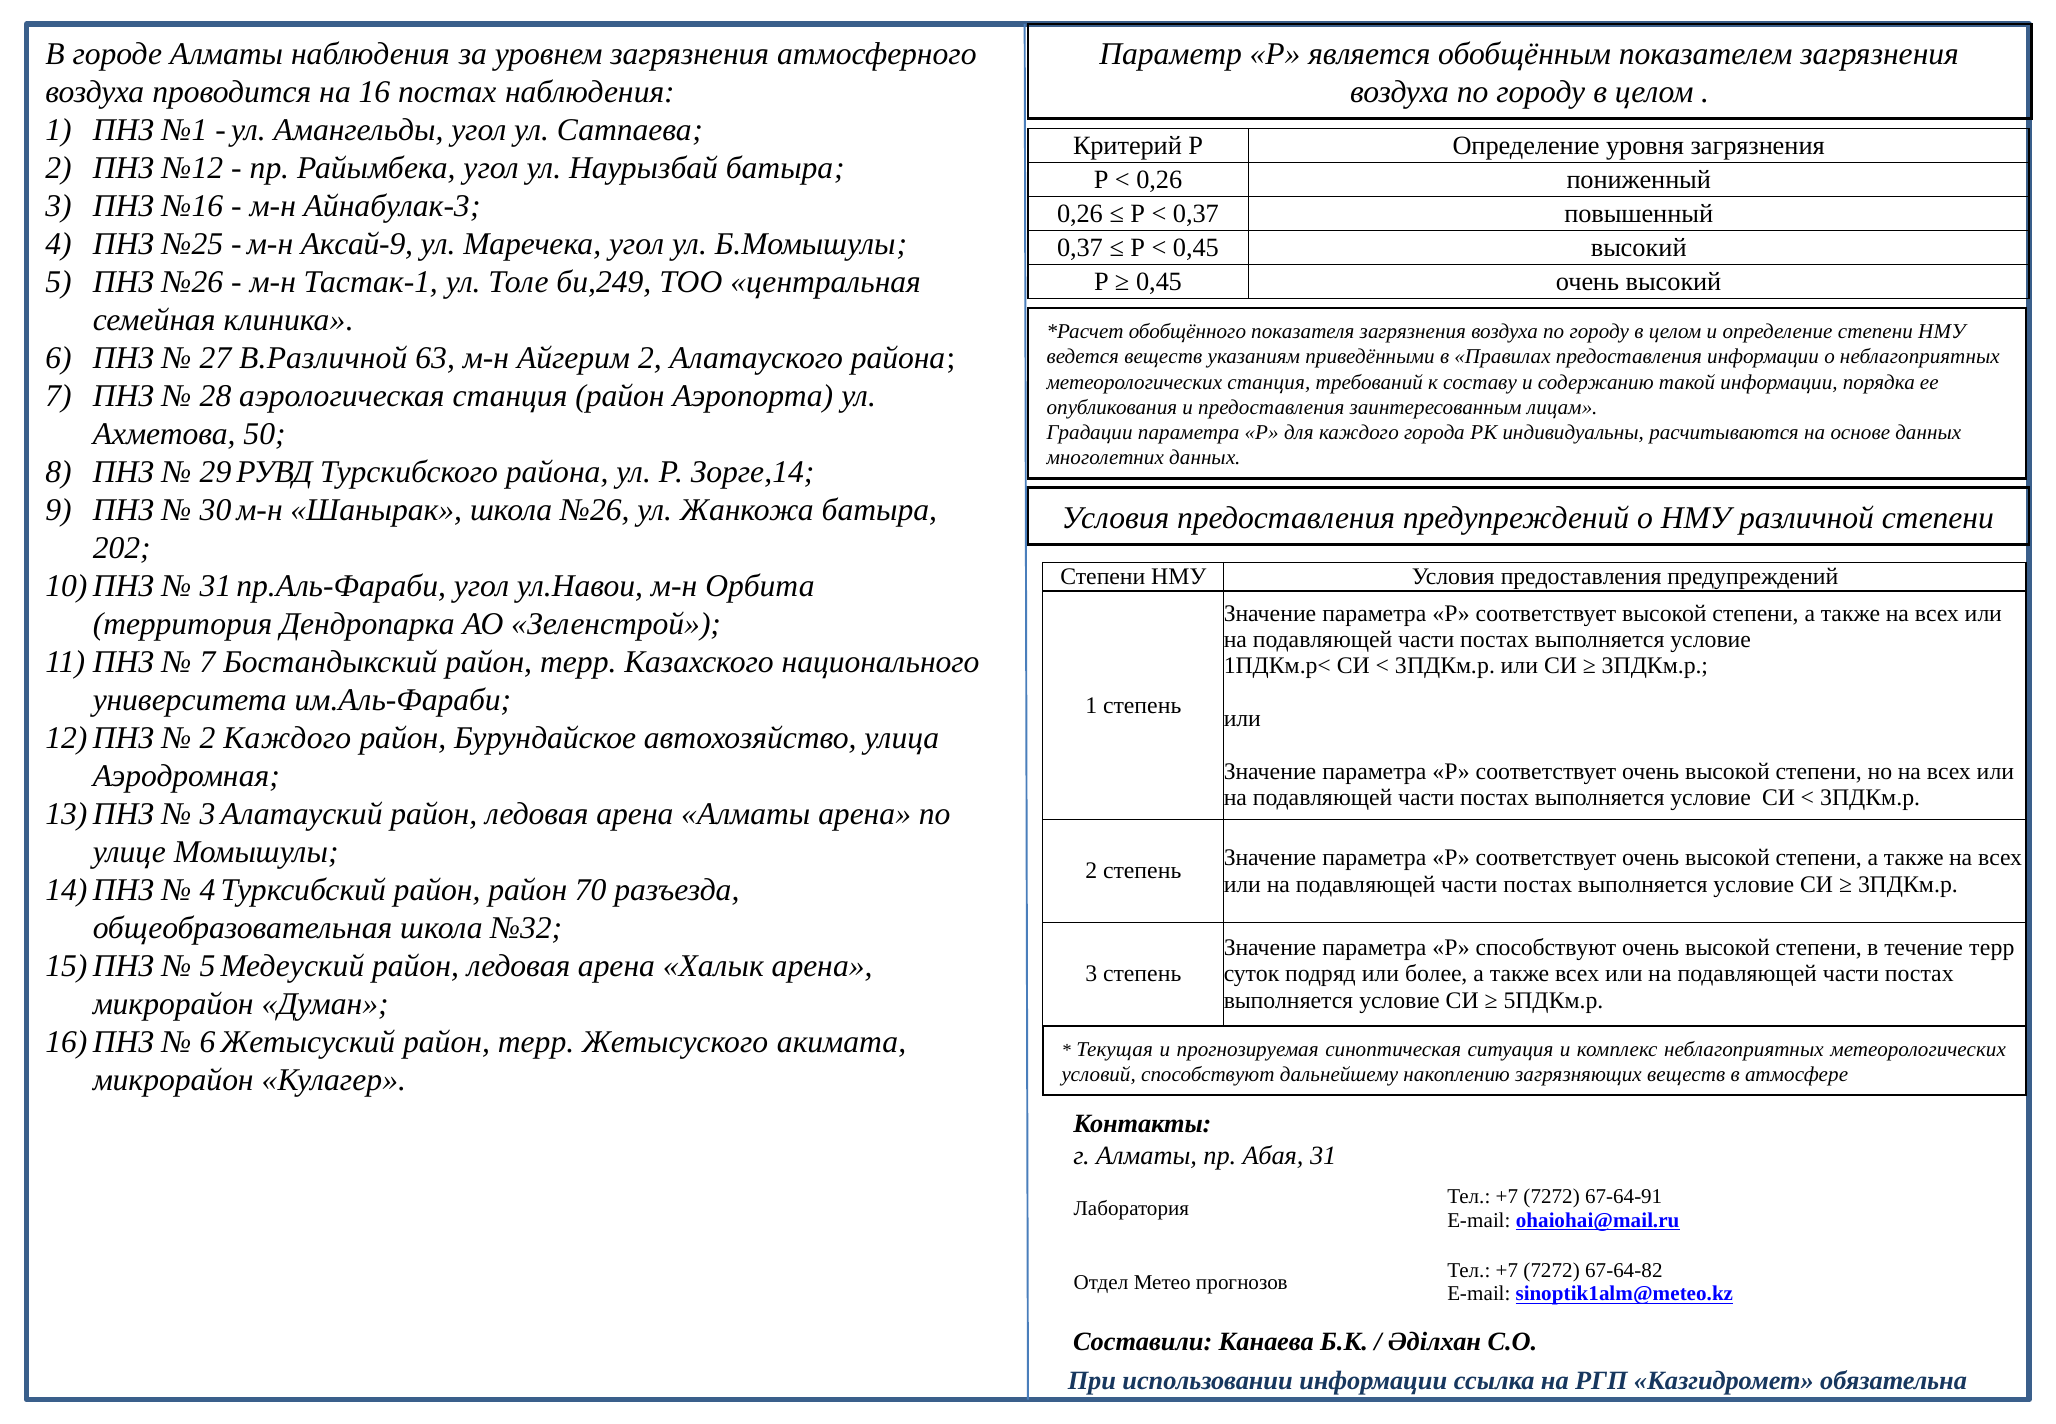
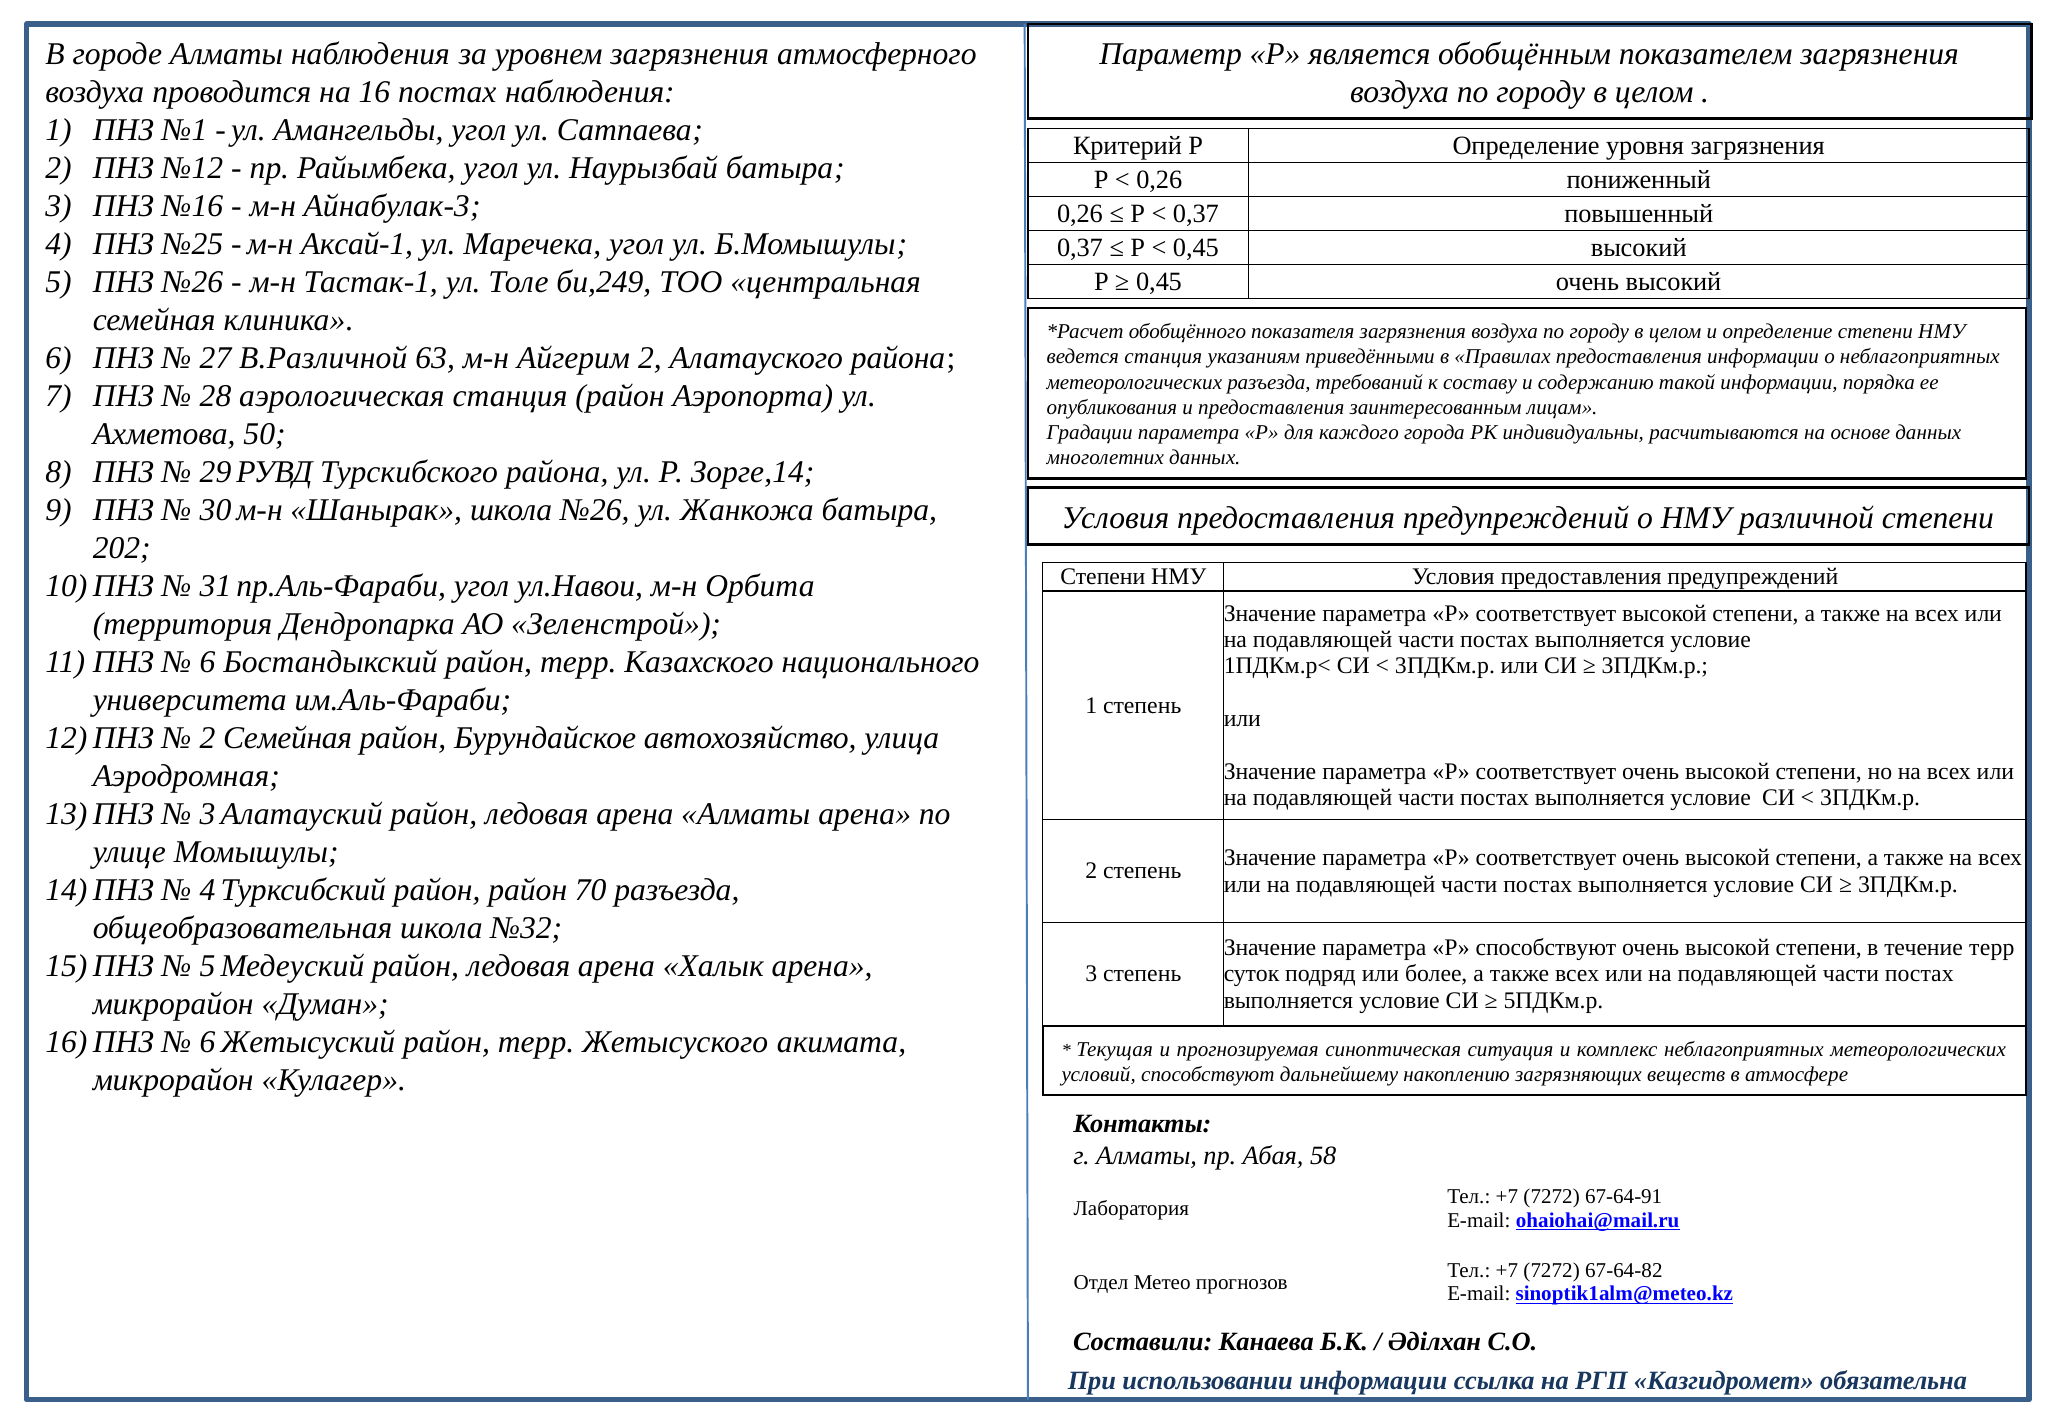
Аксай-9: Аксай-9 -> Аксай-1
ведется веществ: веществ -> станция
метеорологических станция: станция -> разъезда
7 at (208, 662): 7 -> 6
2 Каждого: Каждого -> Семейная
Абая 31: 31 -> 58
